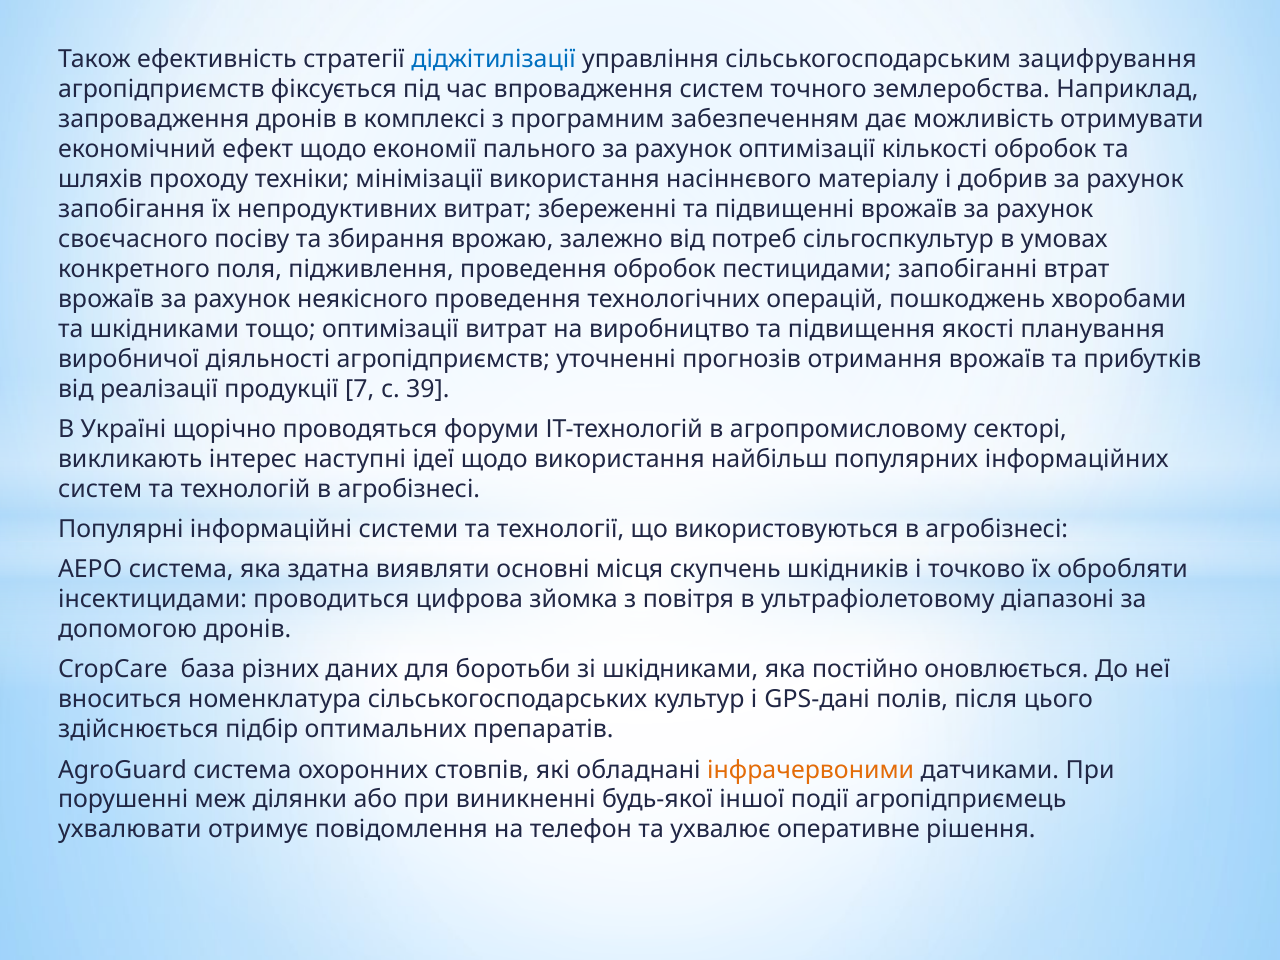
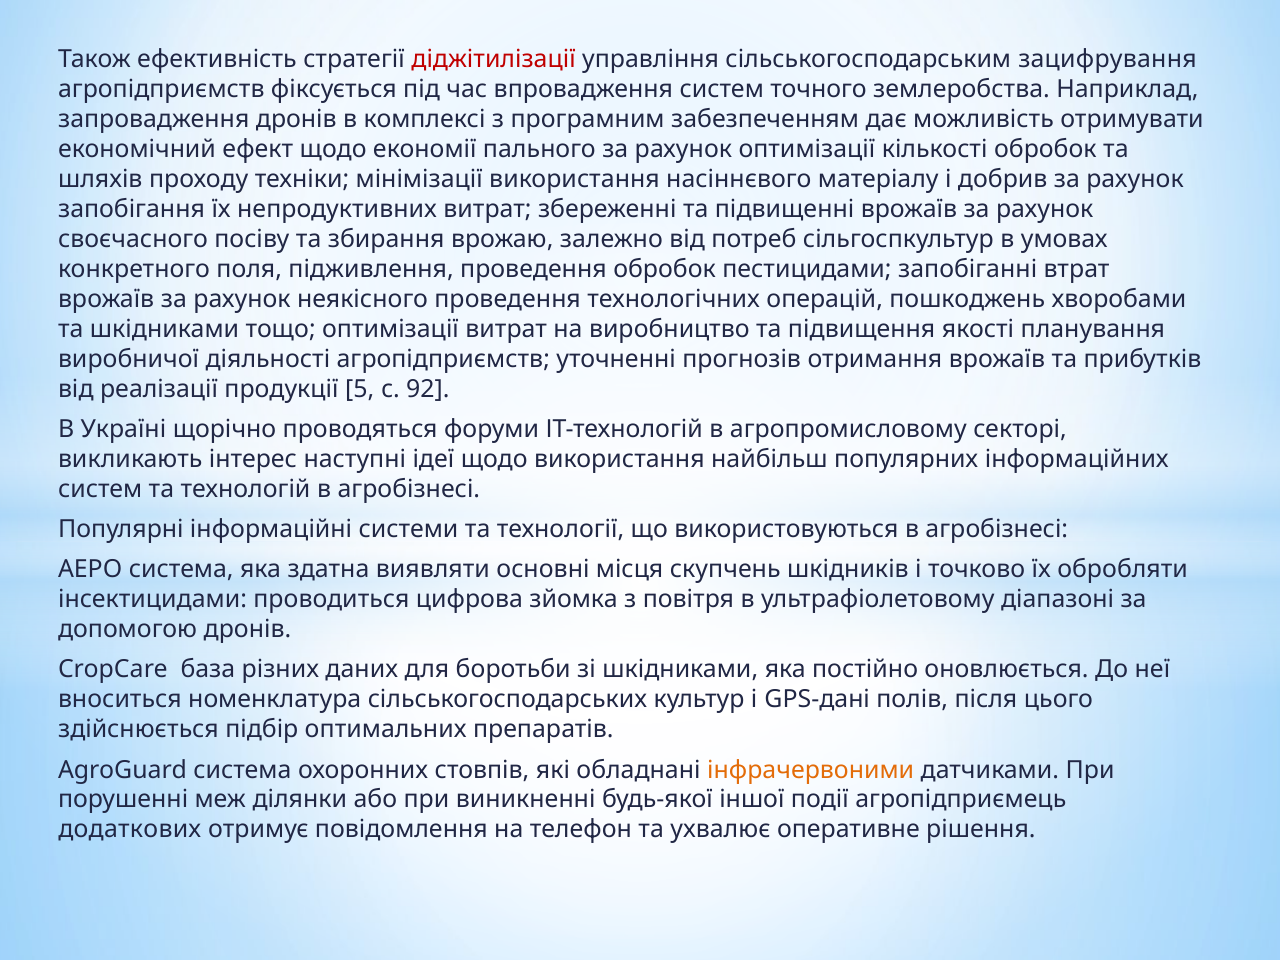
діджітилізації colour: blue -> red
7: 7 -> 5
39: 39 -> 92
ухвалювати: ухвалювати -> додаткових
